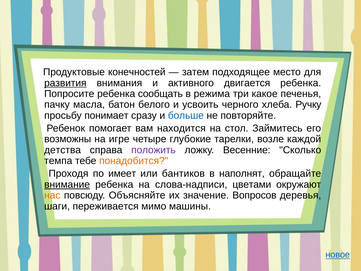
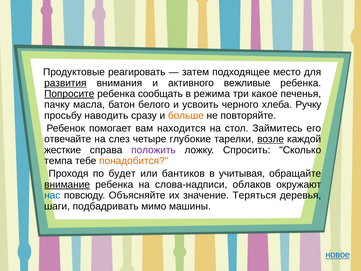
конечностей: конечностей -> реагировать
двигается: двигается -> вежливые
Попросите underline: none -> present
понимает: понимает -> наводить
больше colour: blue -> orange
возможны: возможны -> отвечайте
игре: игре -> слез
возле underline: none -> present
детства: детства -> жесткие
Весенние: Весенние -> Спросить
имеет: имеет -> будет
наполнят: наполнят -> учитывая
цветами: цветами -> облаков
нас colour: orange -> blue
Вопросов: Вопросов -> Теряться
переживается: переживается -> подбадривать
